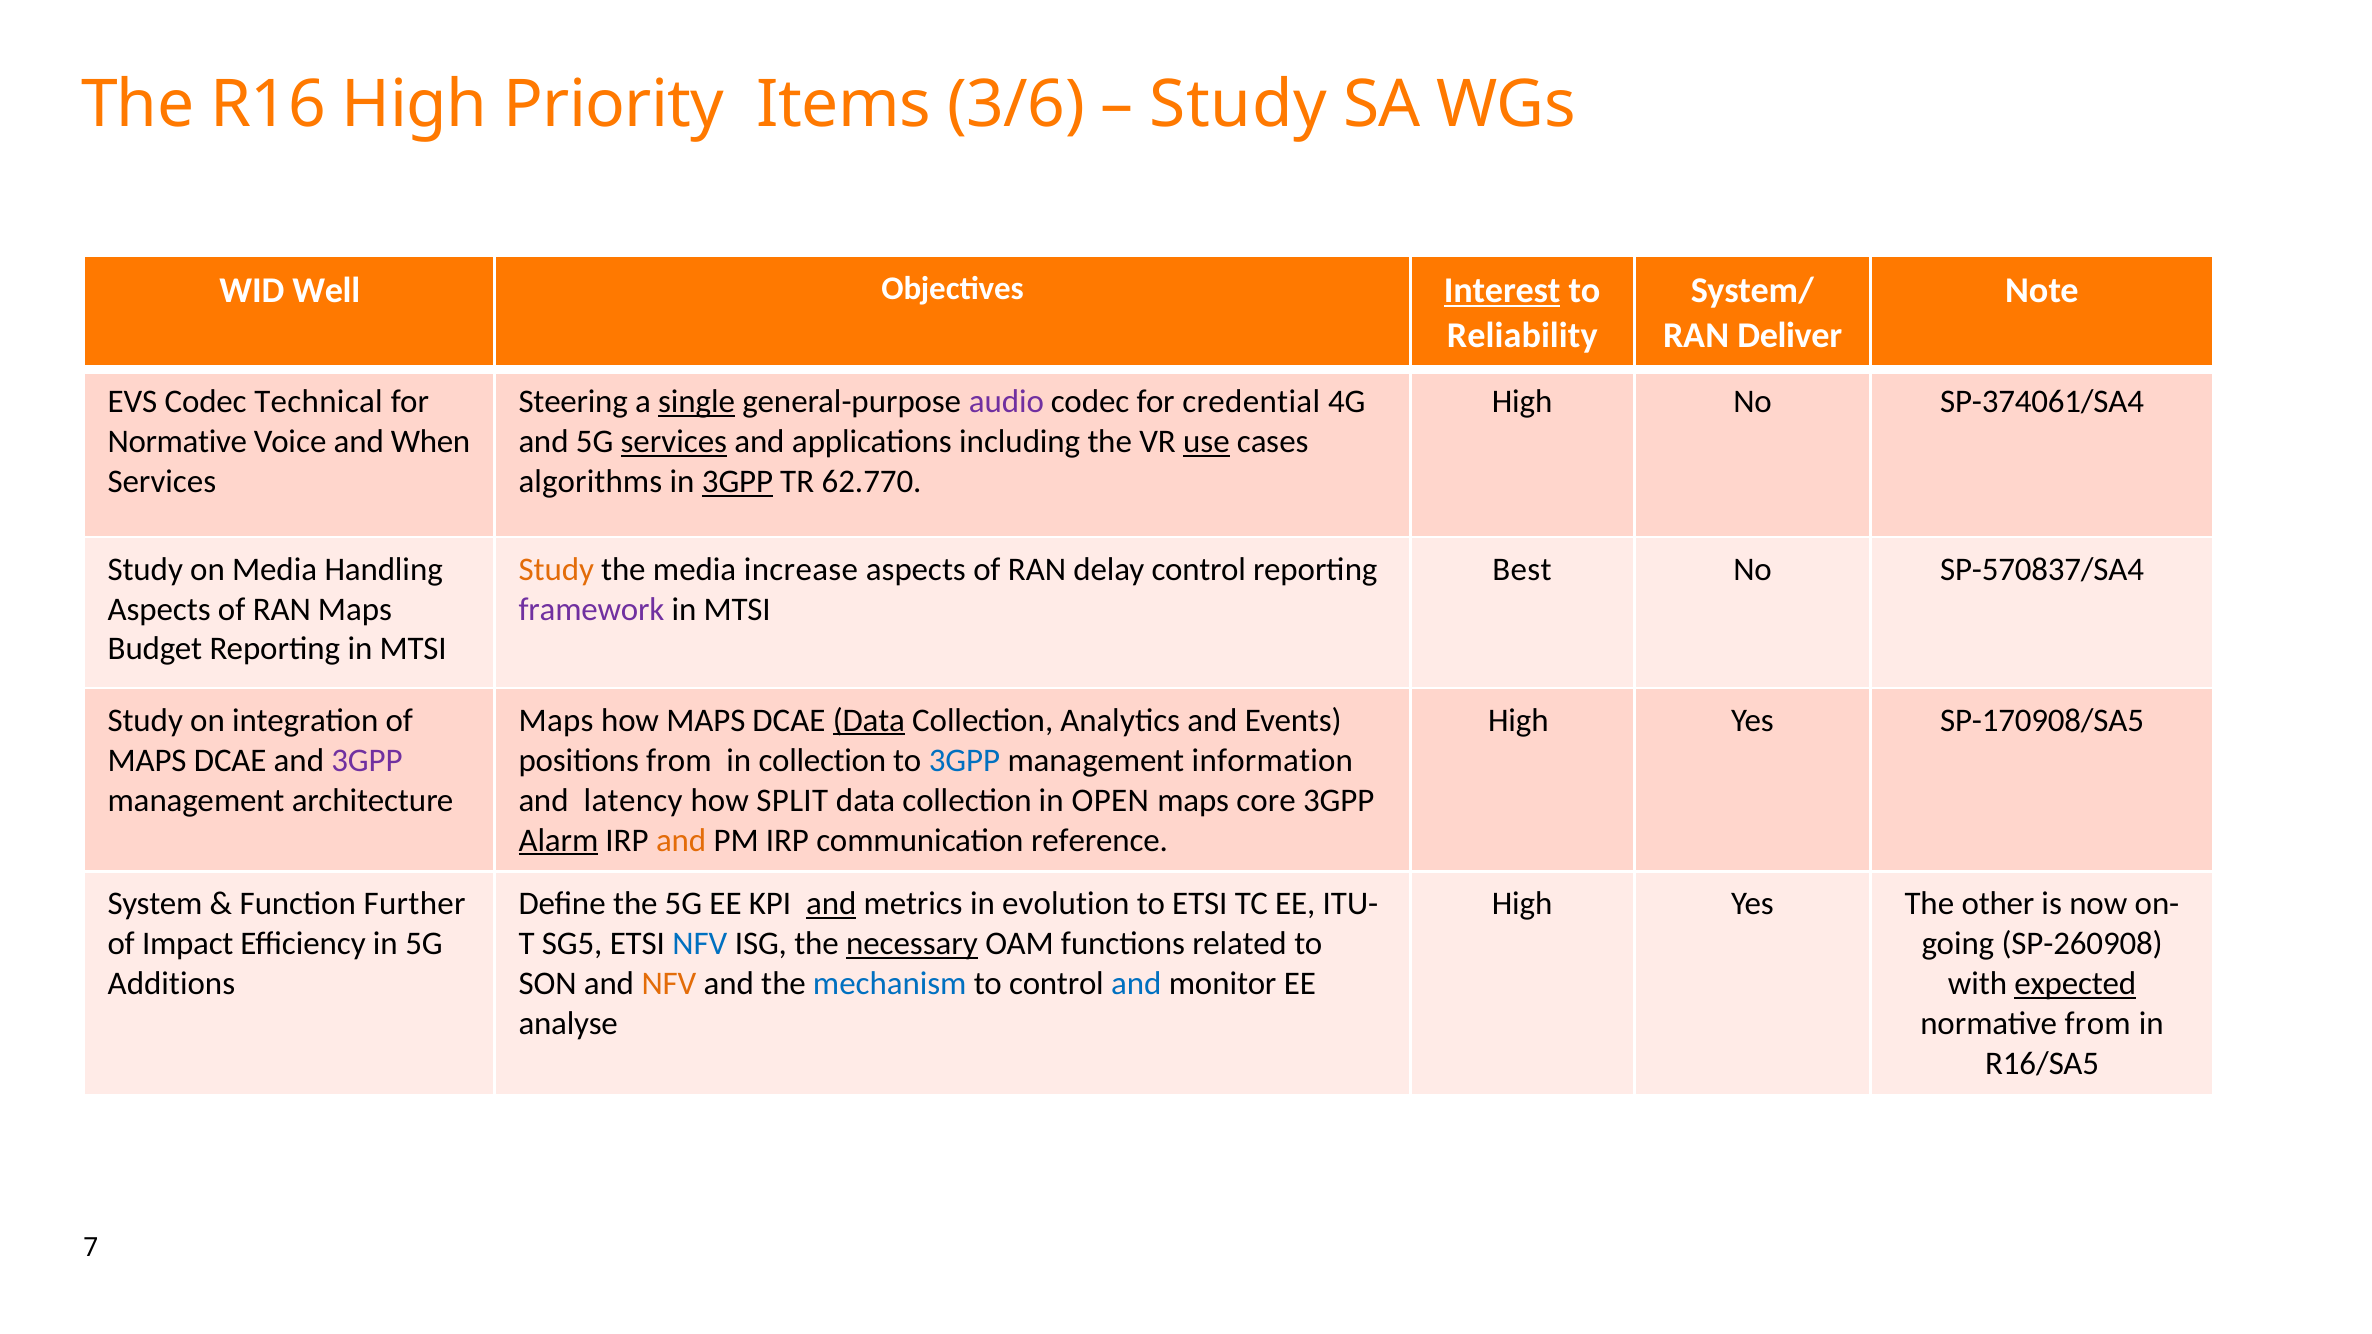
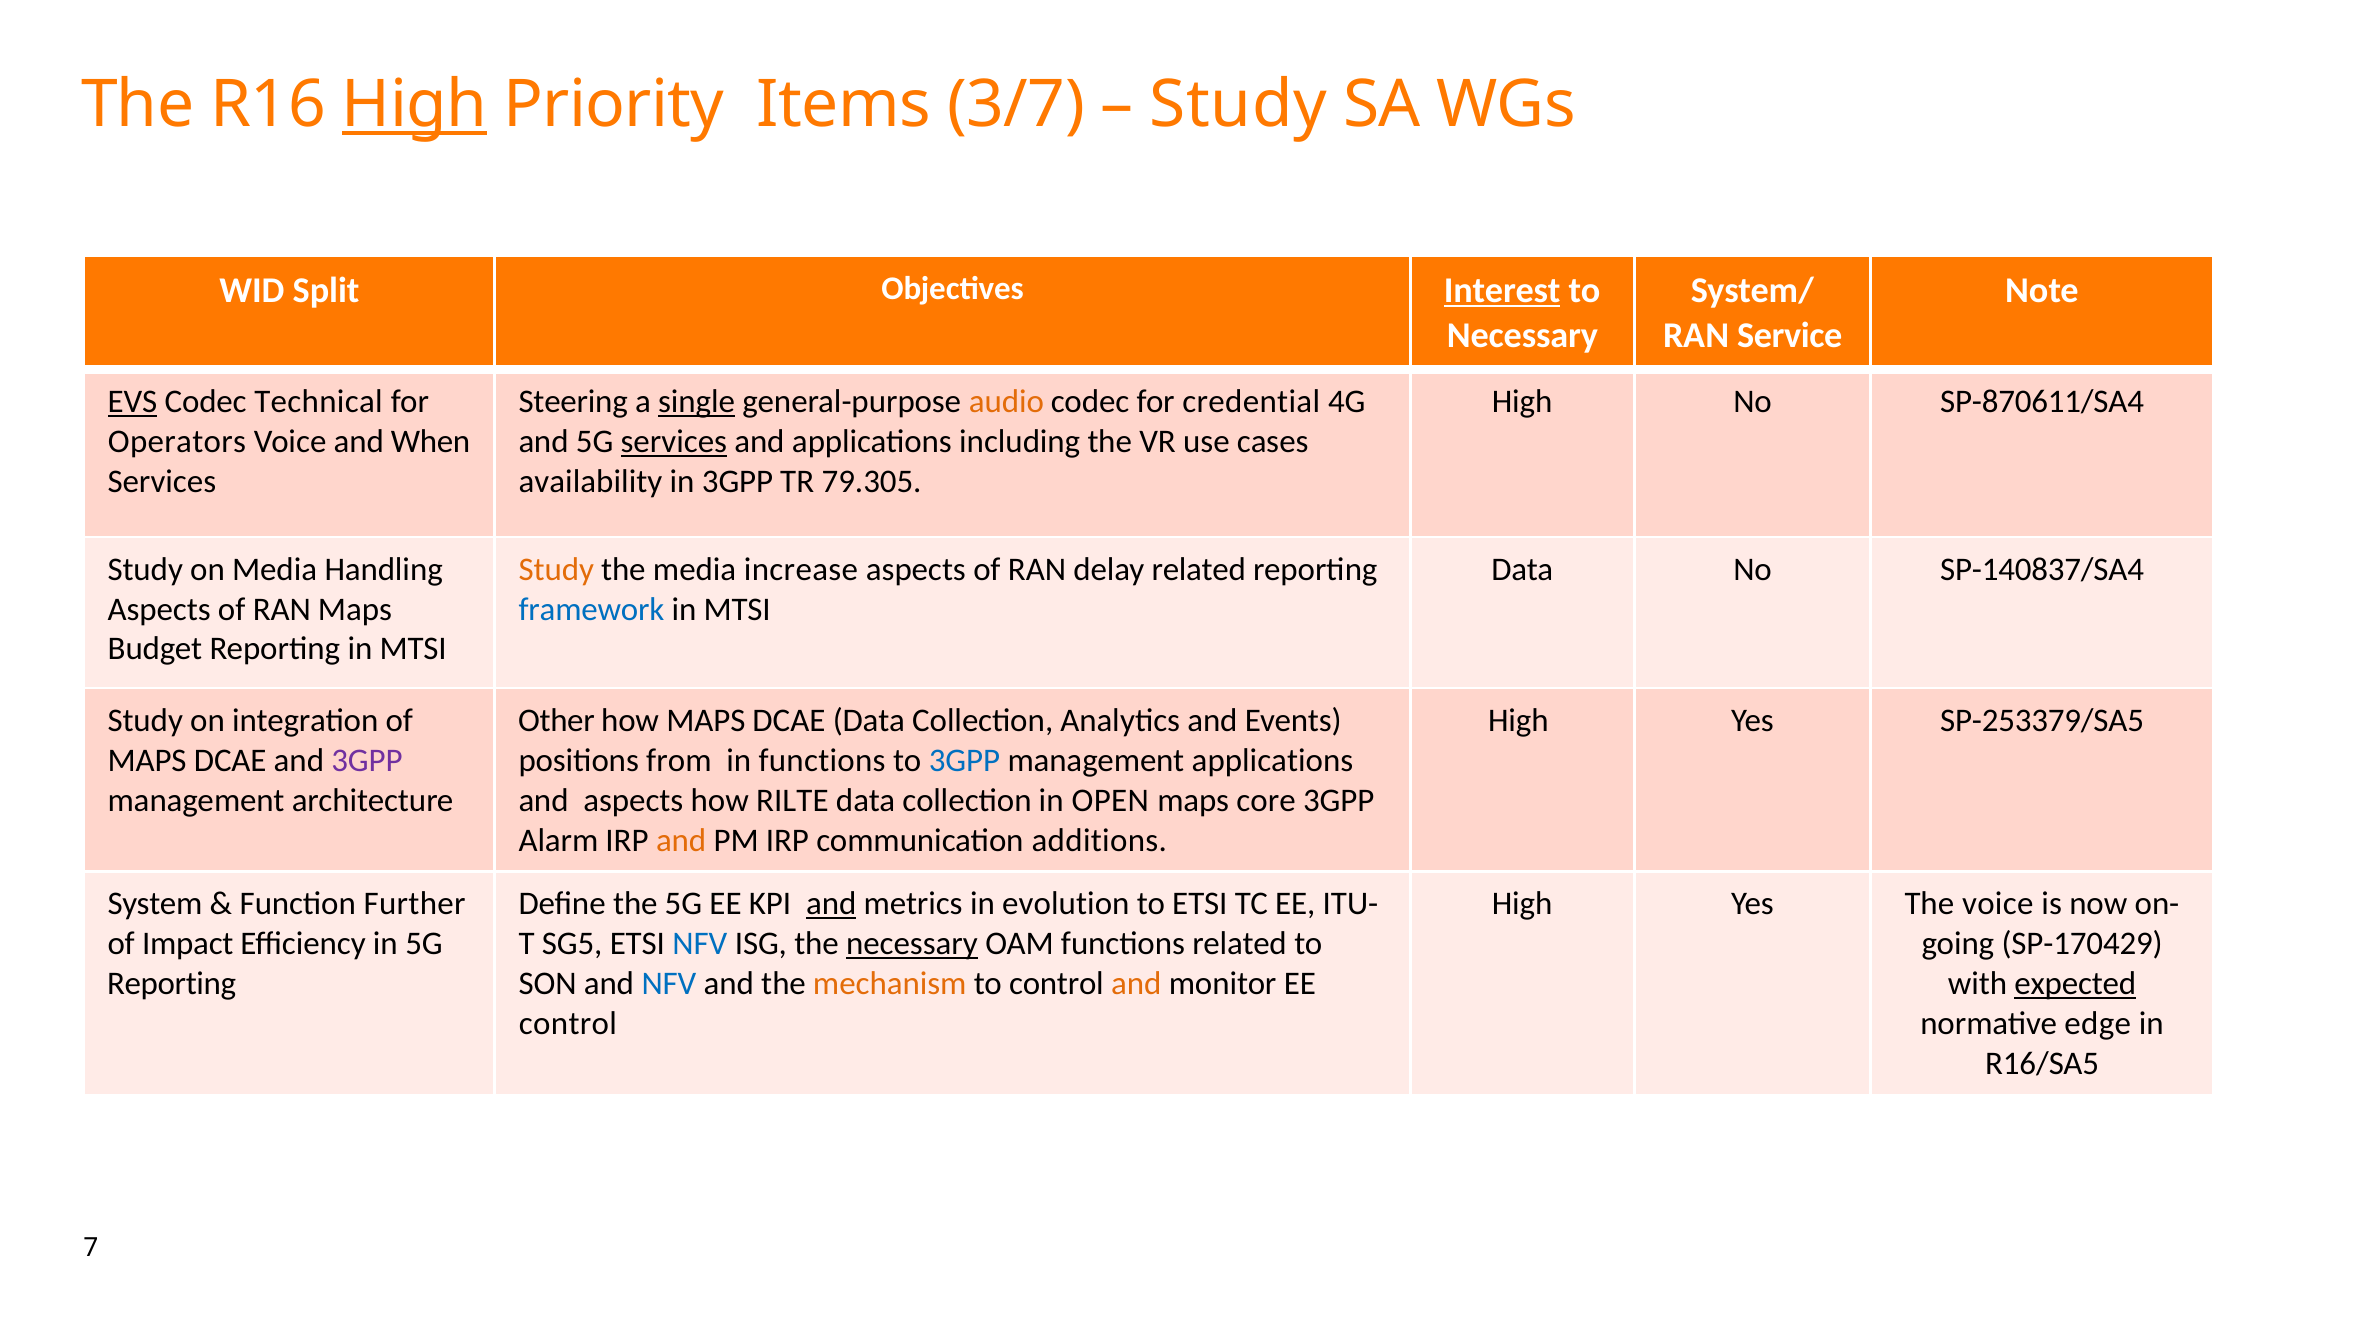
High at (415, 105) underline: none -> present
3/6: 3/6 -> 3/7
Well: Well -> Split
Reliability at (1522, 336): Reliability -> Necessary
Deliver: Deliver -> Service
EVS underline: none -> present
audio colour: purple -> orange
SP-374061/SA4: SP-374061/SA4 -> SP-870611/SA4
Normative at (177, 442): Normative -> Operators
use underline: present -> none
algorithms: algorithms -> availability
3GPP at (738, 482) underline: present -> none
62.770: 62.770 -> 79.305
delay control: control -> related
Best at (1522, 569): Best -> Data
SP-570837/SA4: SP-570837/SA4 -> SP-140837/SA4
framework colour: purple -> blue
Maps at (556, 720): Maps -> Other
Data at (869, 720) underline: present -> none
SP-170908/SA5: SP-170908/SA5 -> SP-253379/SA5
in collection: collection -> functions
management information: information -> applications
and latency: latency -> aspects
SPLIT: SPLIT -> RILTE
Alarm underline: present -> none
reference: reference -> additions
The other: other -> voice
SP-260908: SP-260908 -> SP-170429
Additions at (171, 984): Additions -> Reporting
NFV at (669, 984) colour: orange -> blue
mechanism colour: blue -> orange
and at (1136, 984) colour: blue -> orange
analyse at (568, 1024): analyse -> control
normative from: from -> edge
